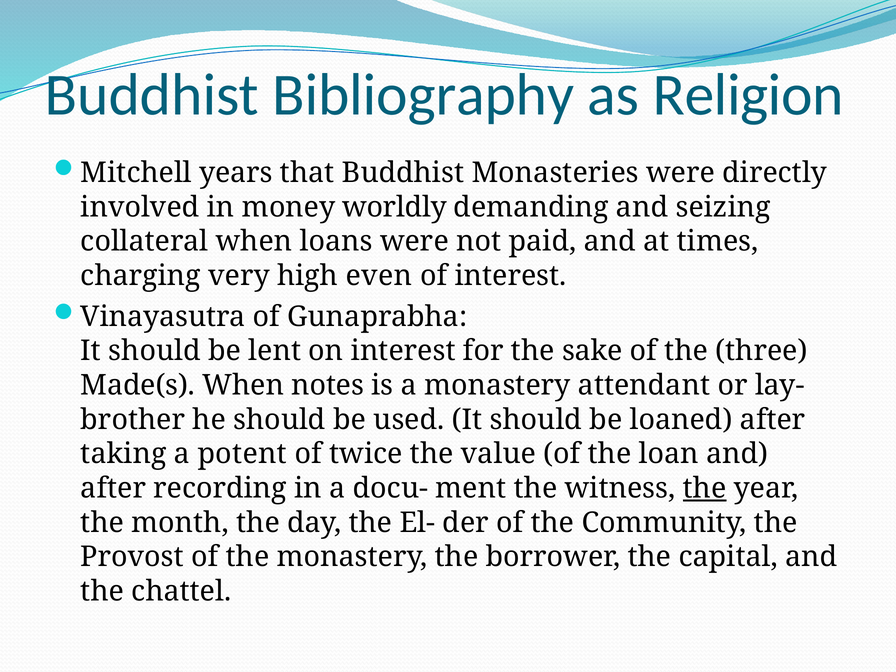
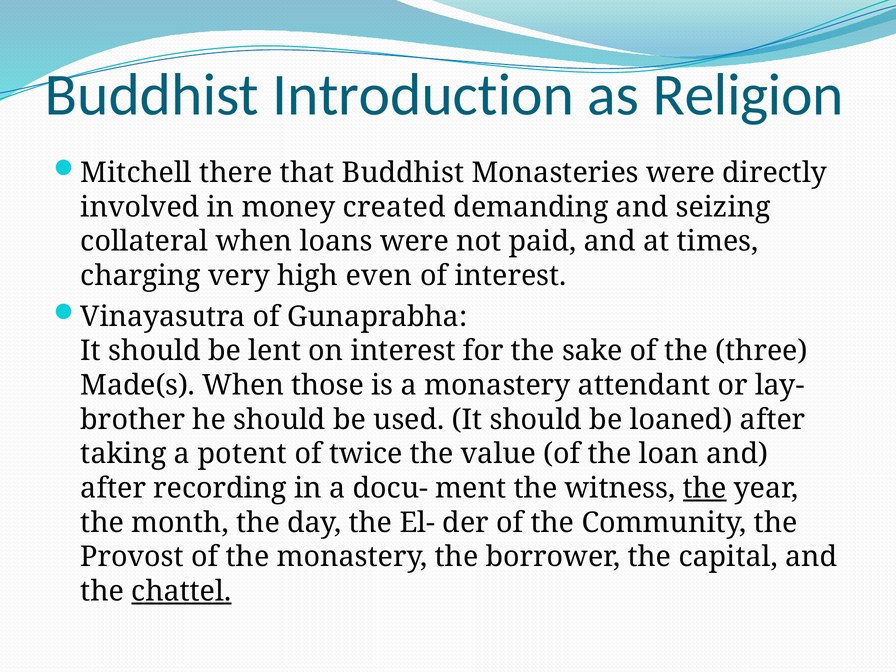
Bibliography: Bibliography -> Introduction
years: years -> there
worldly: worldly -> created
notes: notes -> those
chattel underline: none -> present
